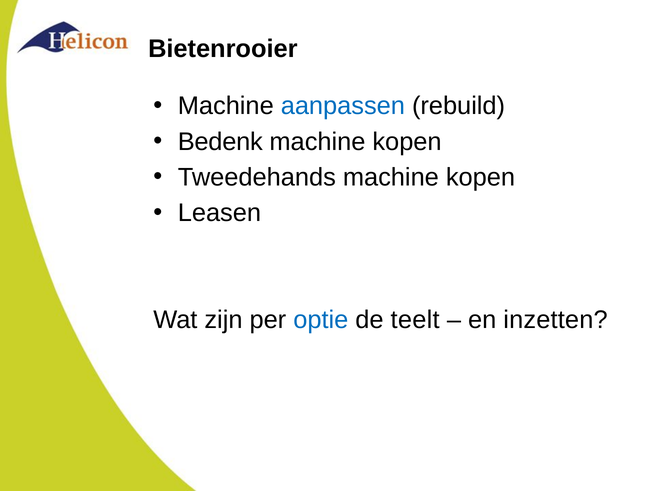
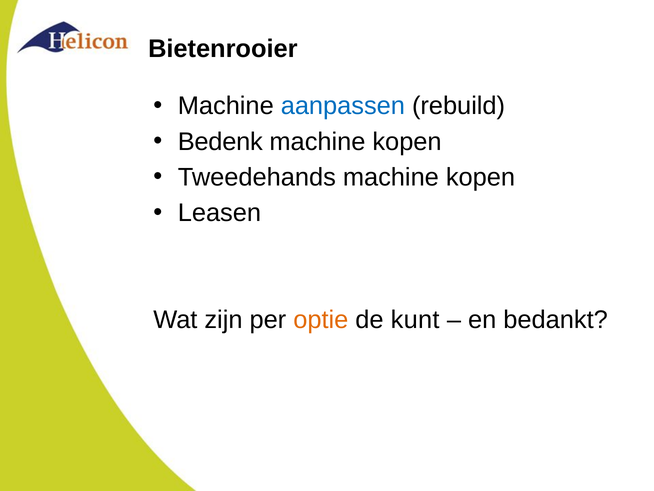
optie colour: blue -> orange
teelt: teelt -> kunt
inzetten: inzetten -> bedankt
